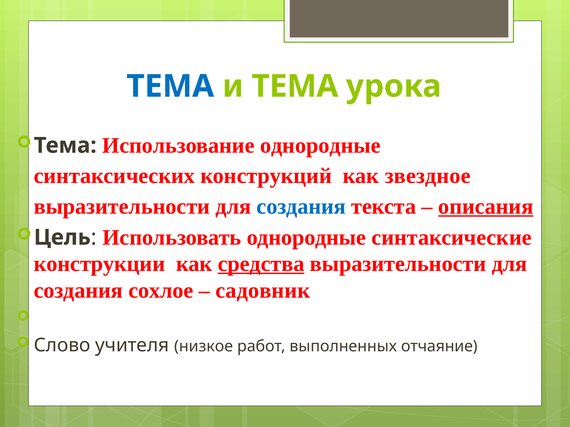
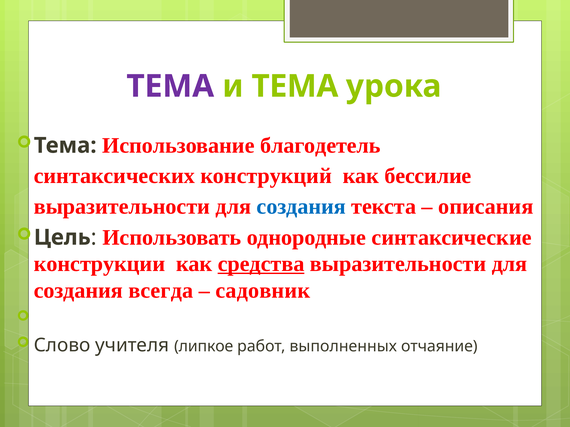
ТЕМА at (170, 86) colour: blue -> purple
Использование однородные: однородные -> благодетель
звездное: звездное -> бессилие
описания underline: present -> none
сохлое: сохлое -> всегда
низкое: низкое -> липкое
